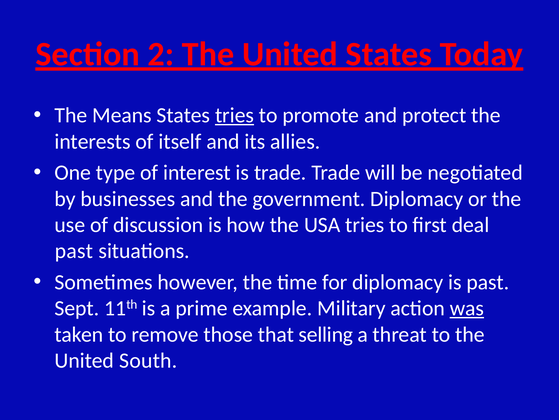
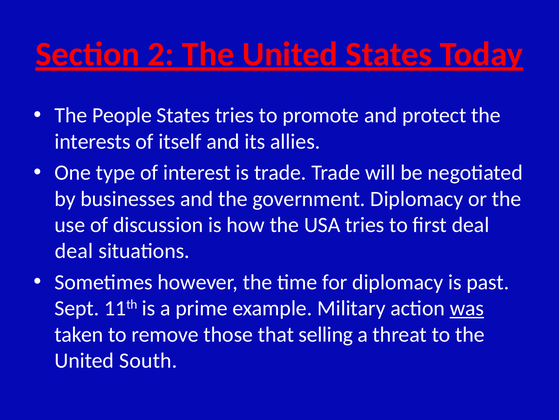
Means: Means -> People
tries at (235, 115) underline: present -> none
past at (74, 251): past -> deal
